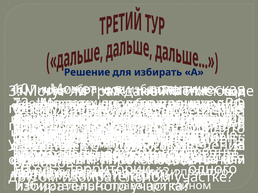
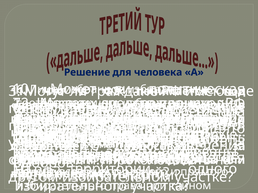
избирать: избирать -> человека
